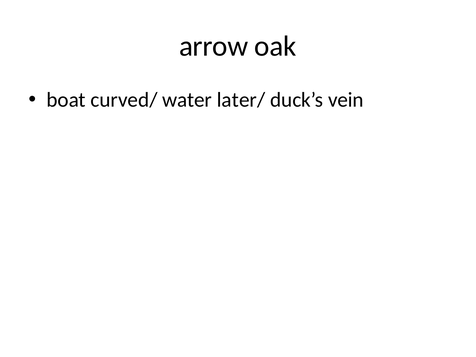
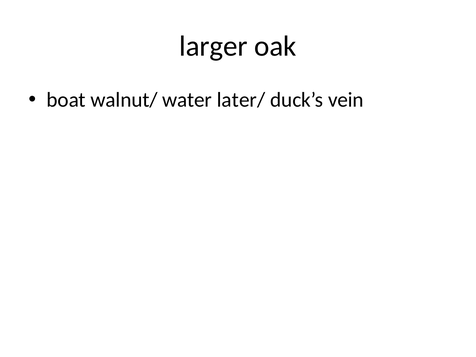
arrow: arrow -> larger
curved/: curved/ -> walnut/
